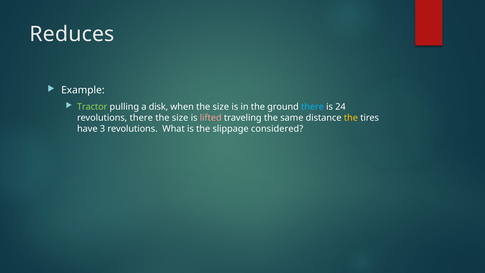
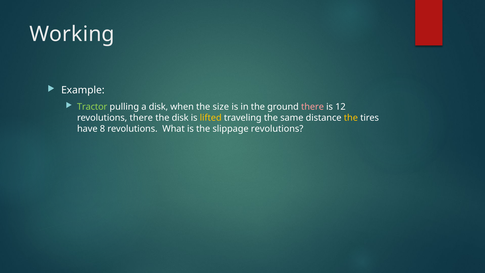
Reduces: Reduces -> Working
there at (313, 107) colour: light blue -> pink
24: 24 -> 12
size at (180, 118): size -> disk
lifted colour: pink -> yellow
3: 3 -> 8
slippage considered: considered -> revolutions
